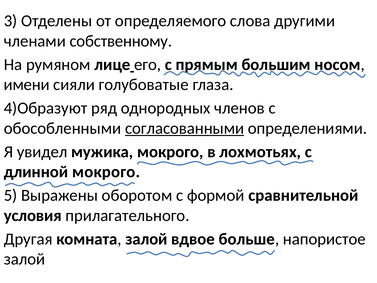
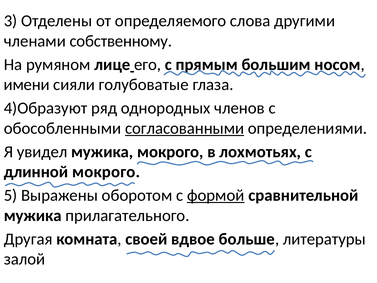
формой underline: none -> present
условия at (33, 215): условия -> мужика
комната залой: залой -> своей
напористое: напористое -> литературы
